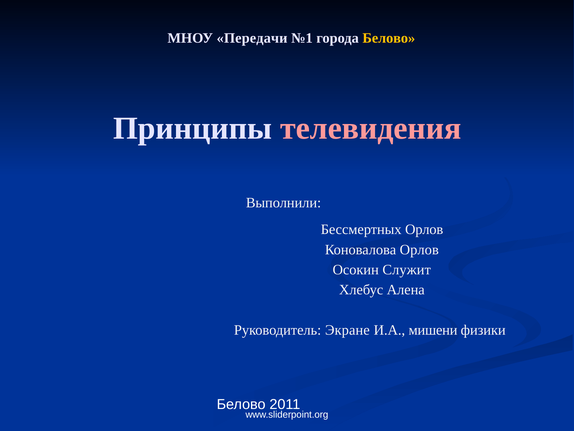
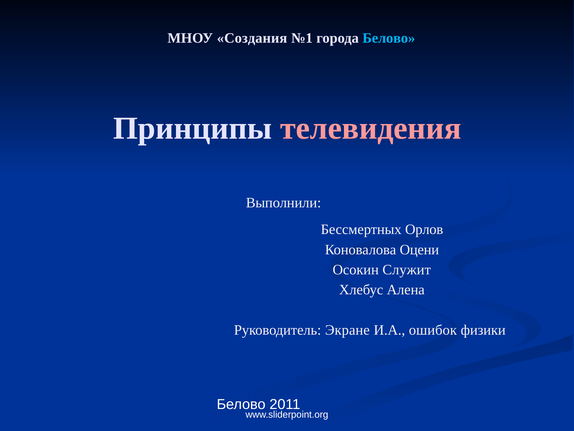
Передачи: Передачи -> Создания
Белово at (389, 38) colour: yellow -> light blue
Коновалова Орлов: Орлов -> Оцени
мишени: мишени -> ошибок
